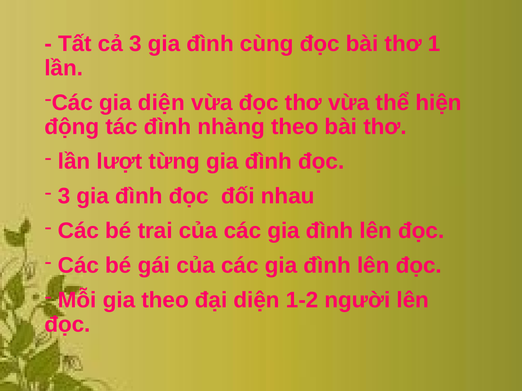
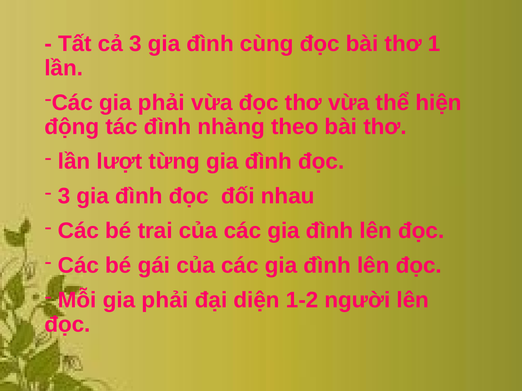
Các gia diện: diện -> phải
Mỗi gia theo: theo -> phải
